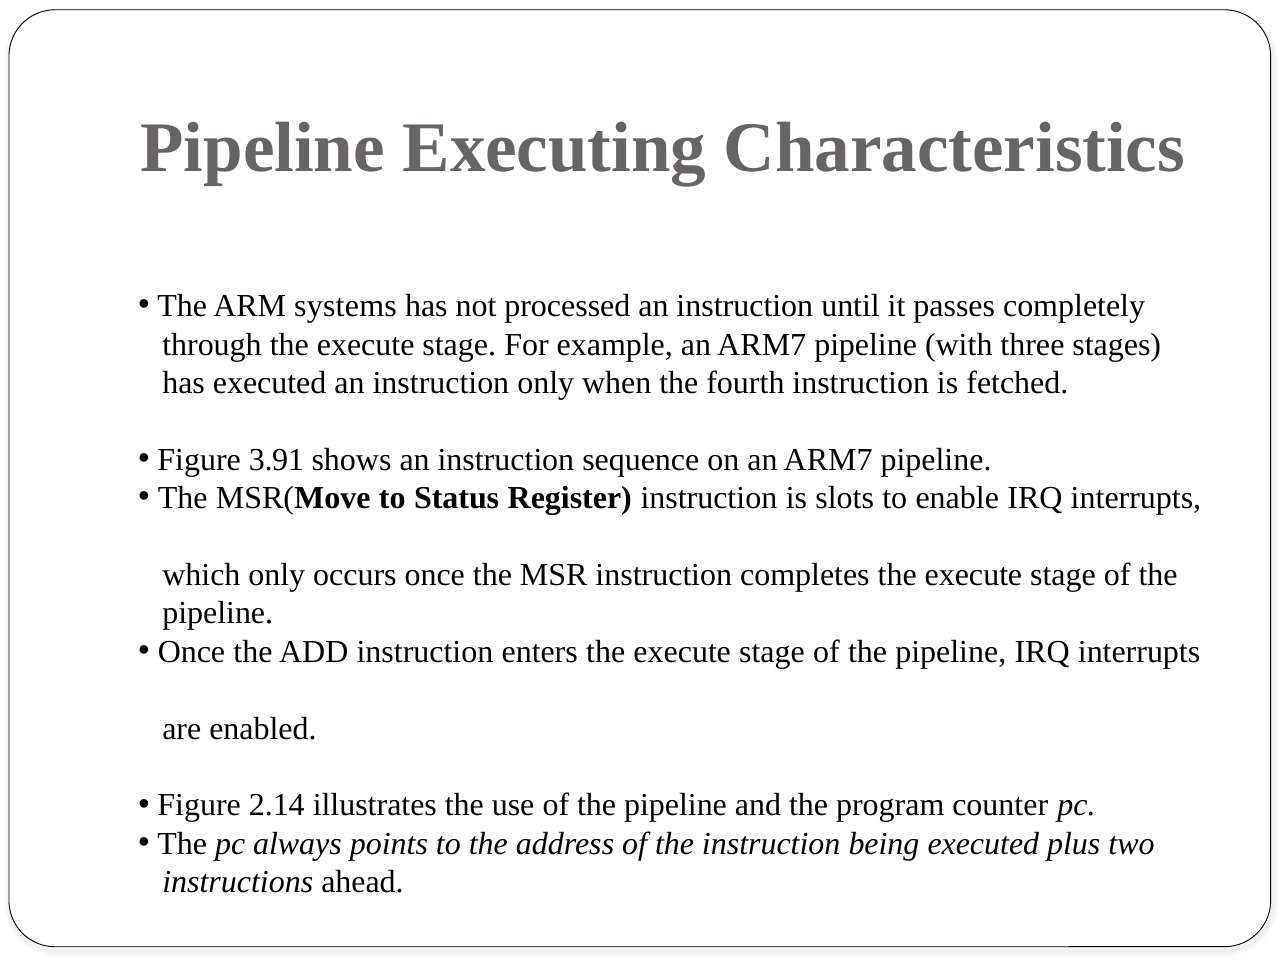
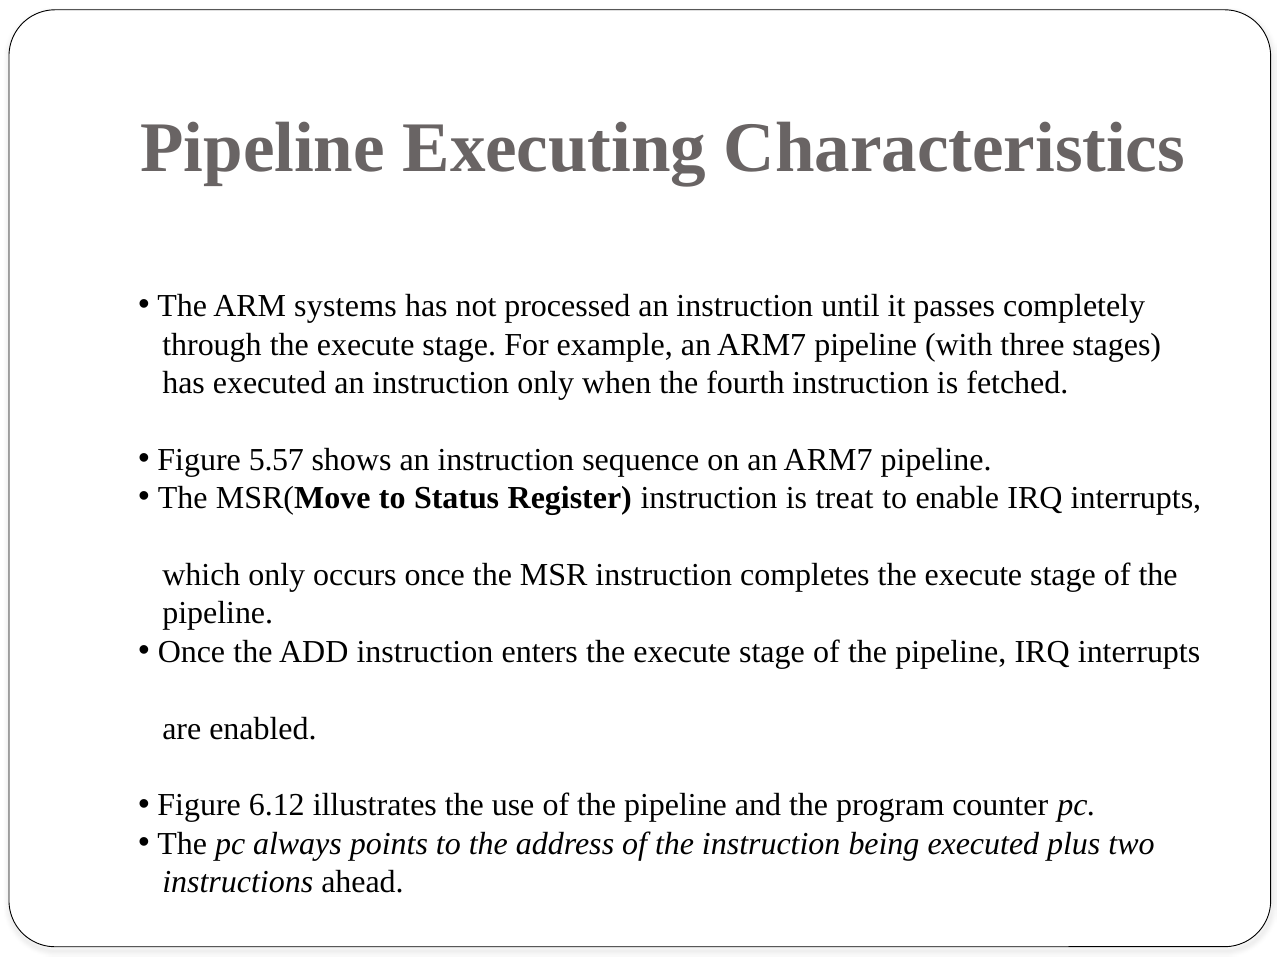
3.91: 3.91 -> 5.57
slots: slots -> treat
2.14: 2.14 -> 6.12
